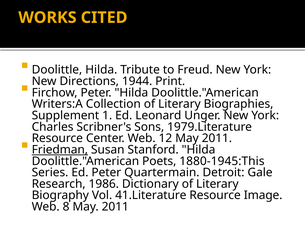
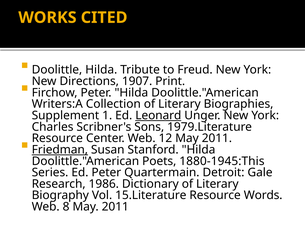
1944: 1944 -> 1907
Leonard underline: none -> present
41.Literature: 41.Literature -> 15.Literature
Image: Image -> Words
